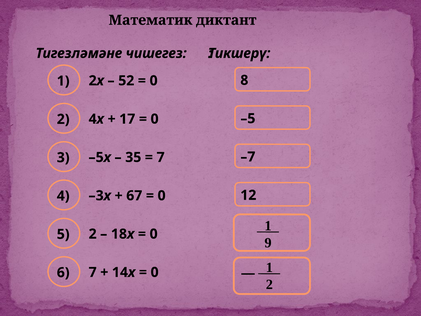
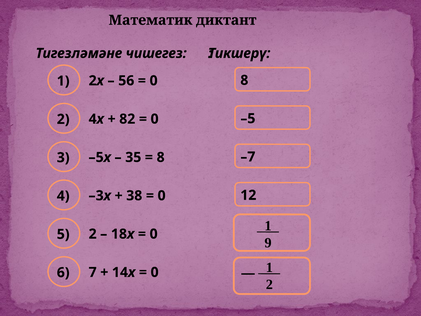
52: 52 -> 56
17: 17 -> 82
7 at (161, 157): 7 -> 8
67: 67 -> 38
